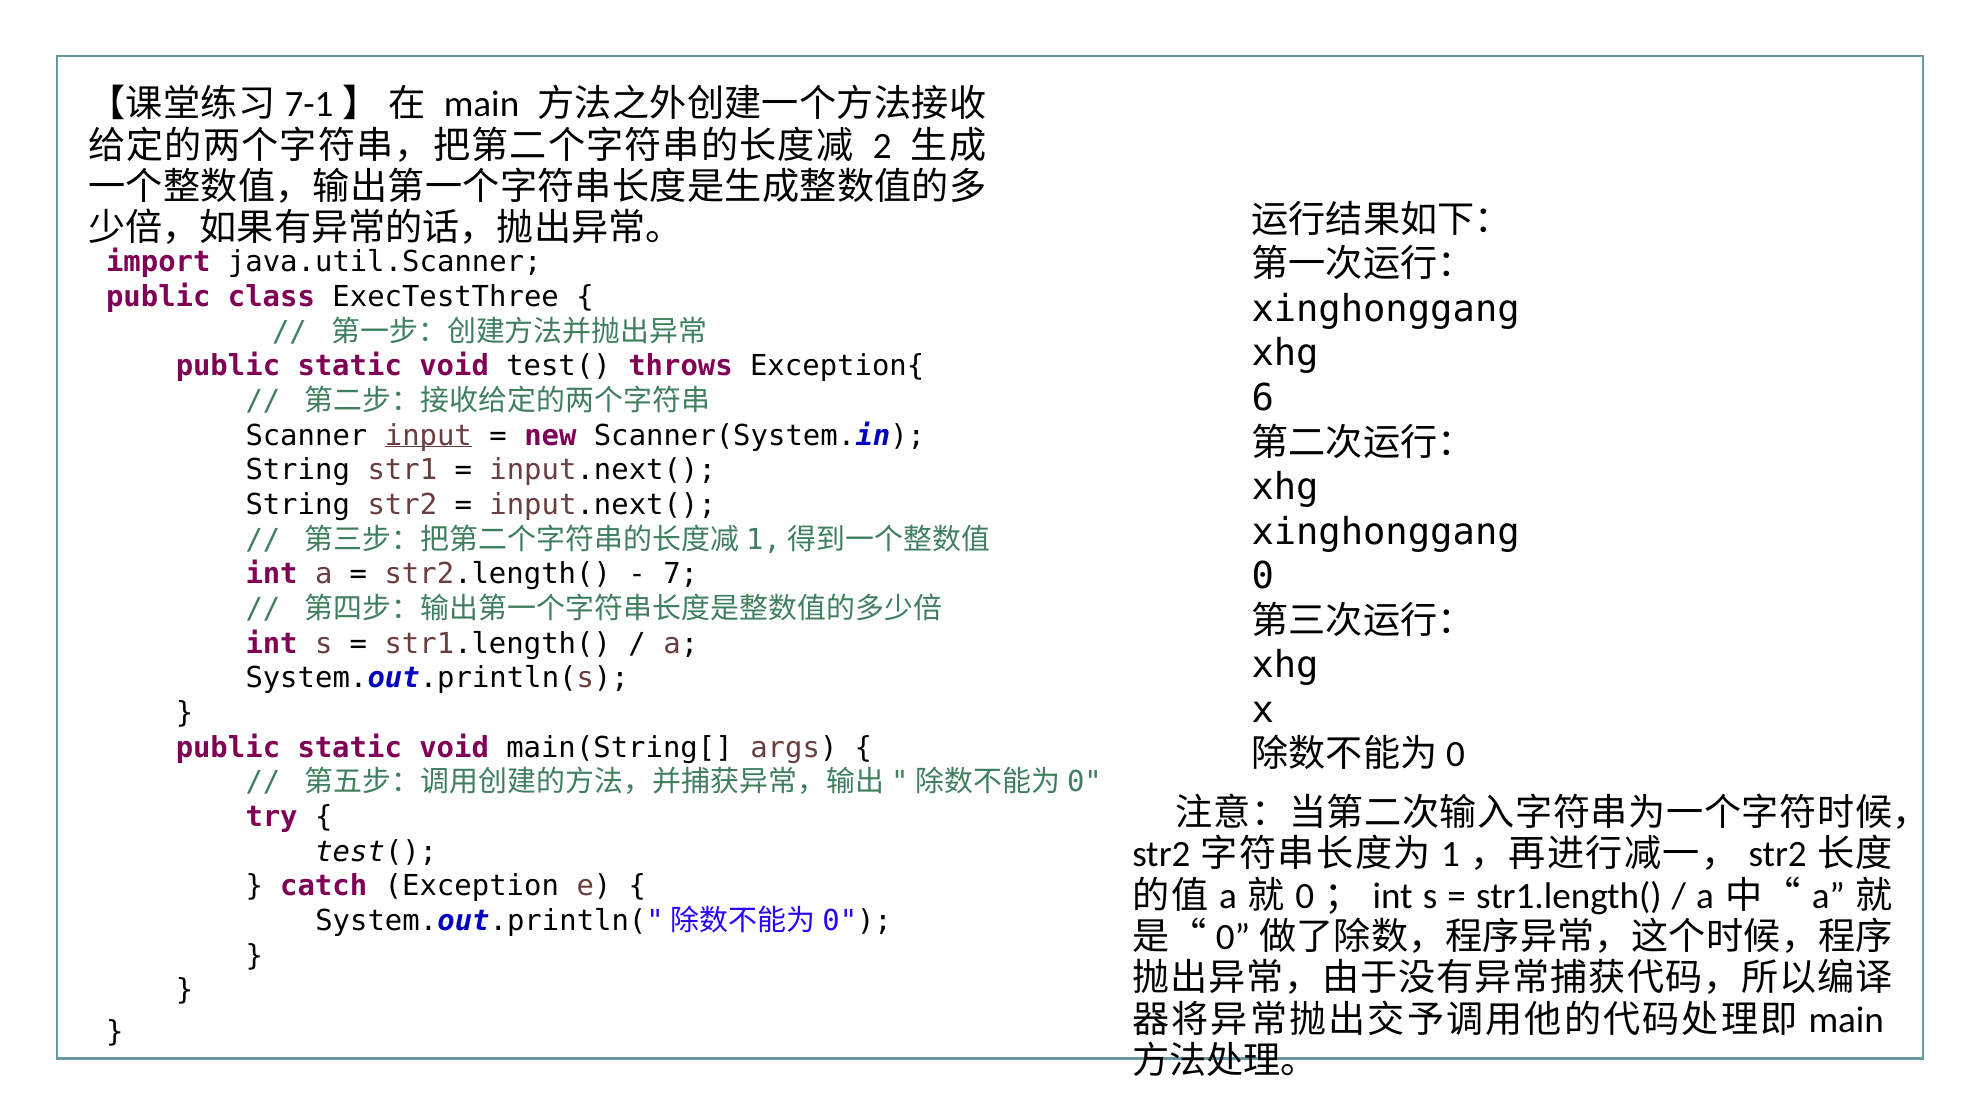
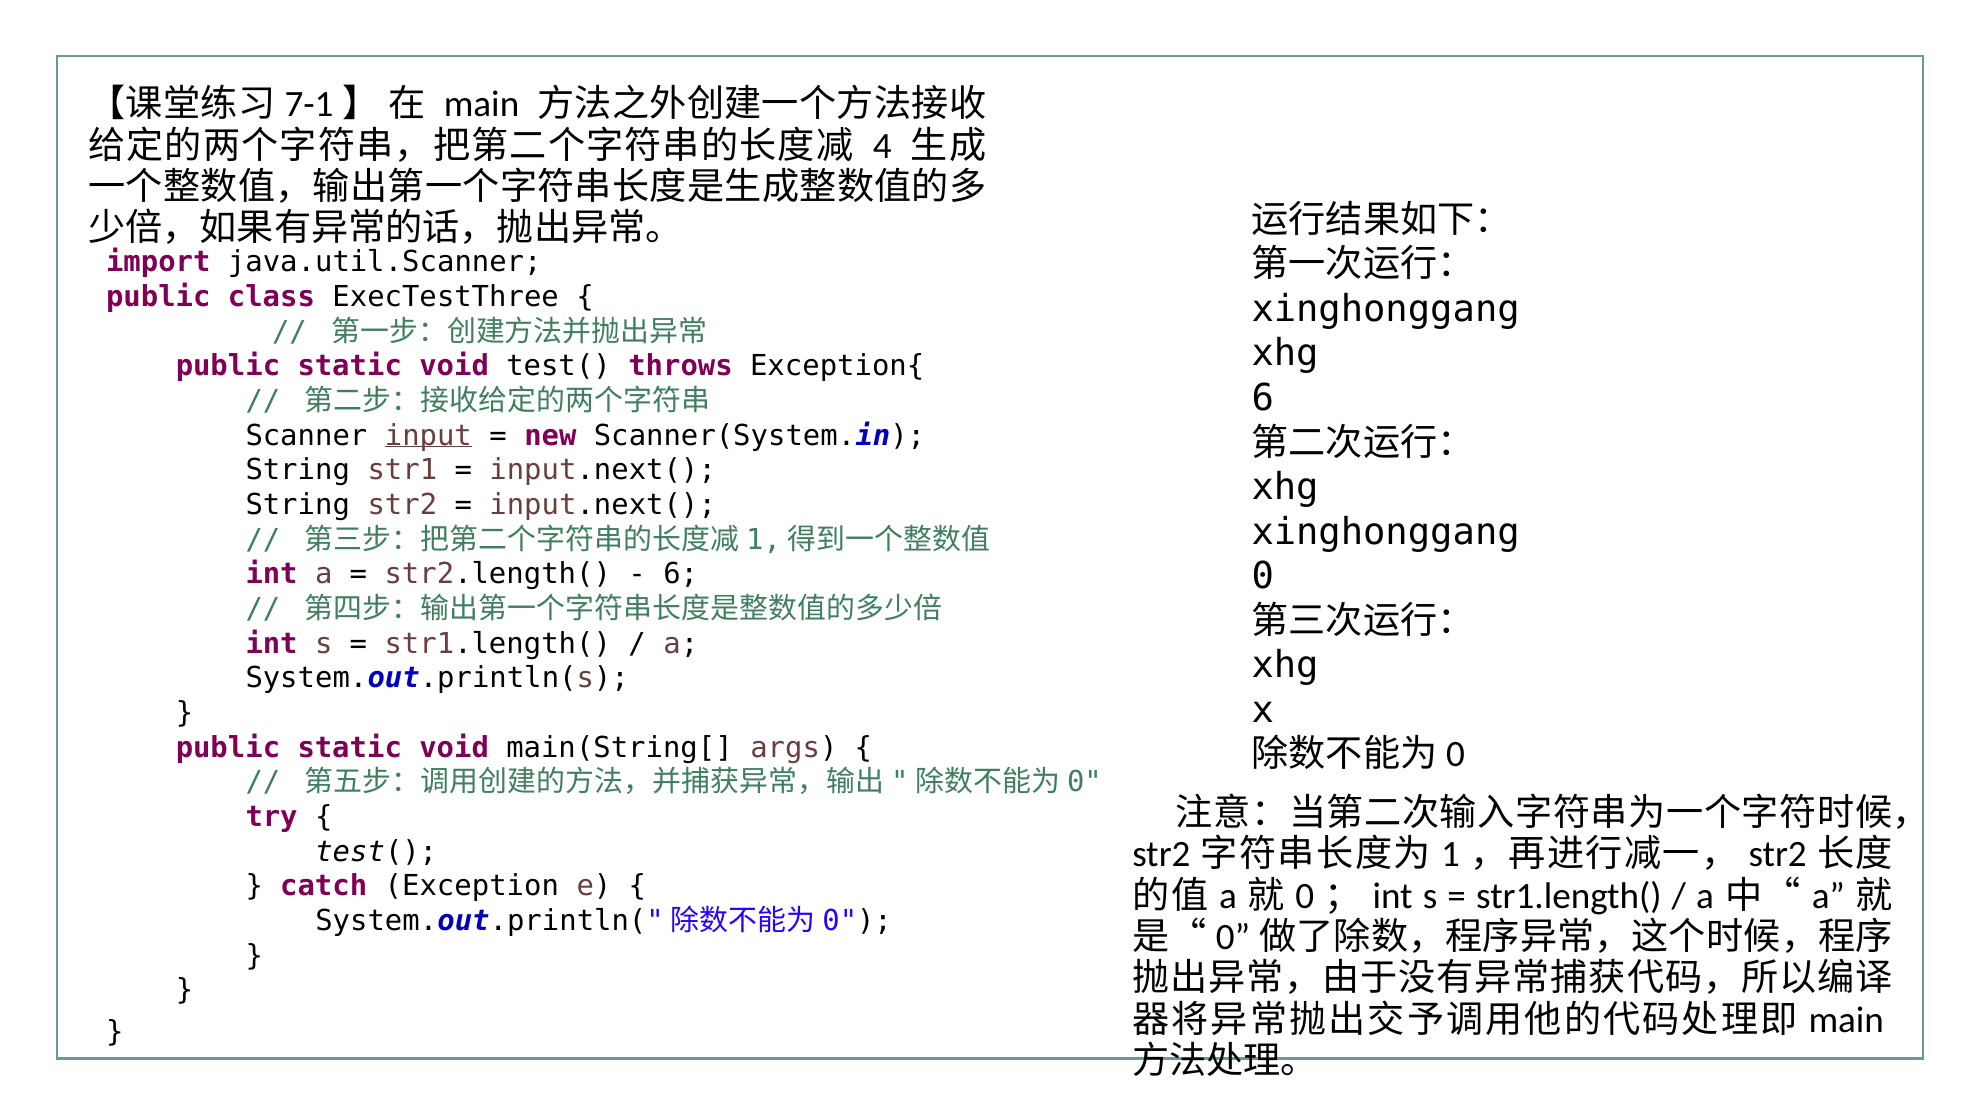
2: 2 -> 4
7 at (681, 574): 7 -> 6
